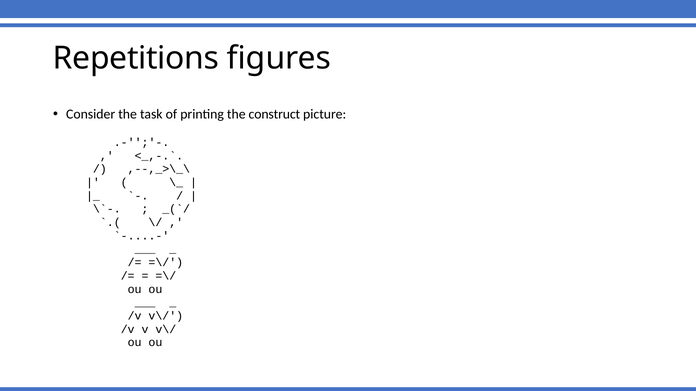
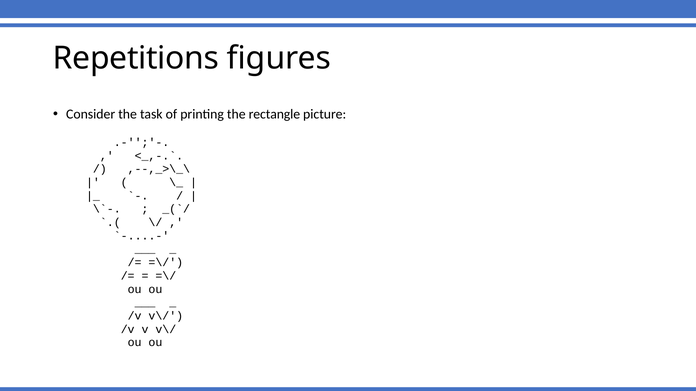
construct: construct -> rectangle
